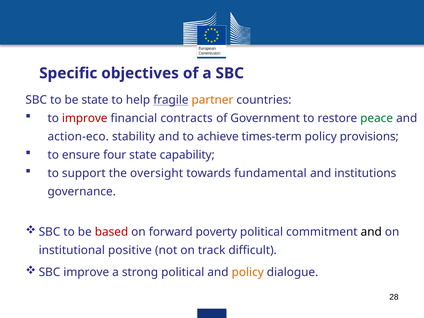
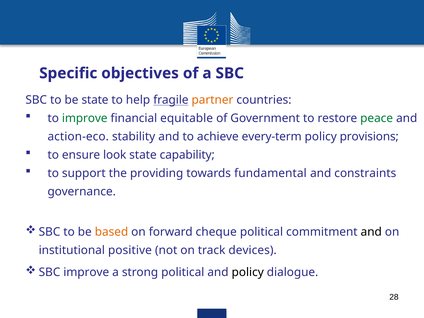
improve at (85, 118) colour: red -> green
contracts: contracts -> equitable
times-term: times-term -> every-term
four: four -> look
oversight: oversight -> providing
institutions: institutions -> constraints
based colour: red -> orange
poverty: poverty -> cheque
difficult: difficult -> devices
policy at (248, 272) colour: orange -> black
